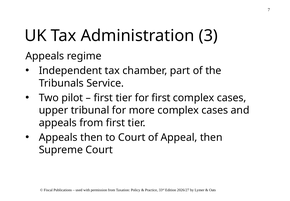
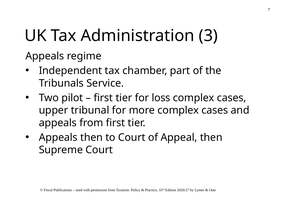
for first: first -> loss
